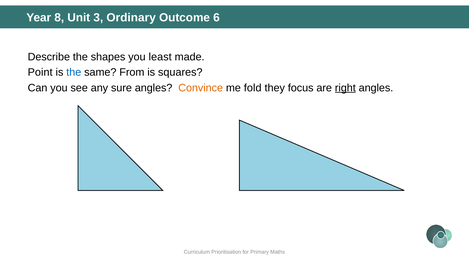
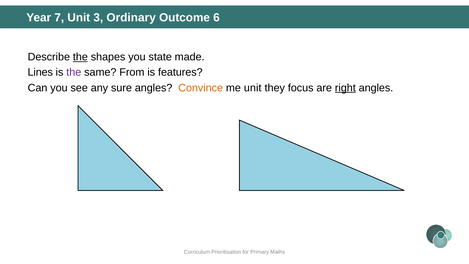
8: 8 -> 7
the at (80, 57) underline: none -> present
least: least -> state
Point: Point -> Lines
the at (74, 72) colour: blue -> purple
squares: squares -> features
me fold: fold -> unit
